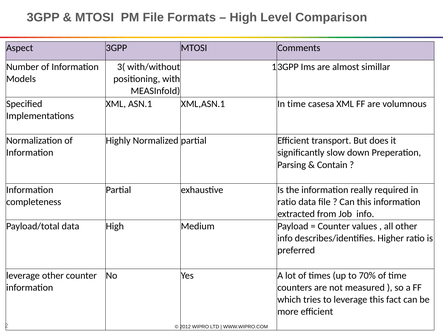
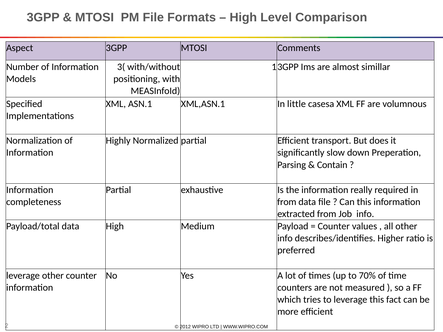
In time: time -> little
ratio at (287, 202): ratio -> from
